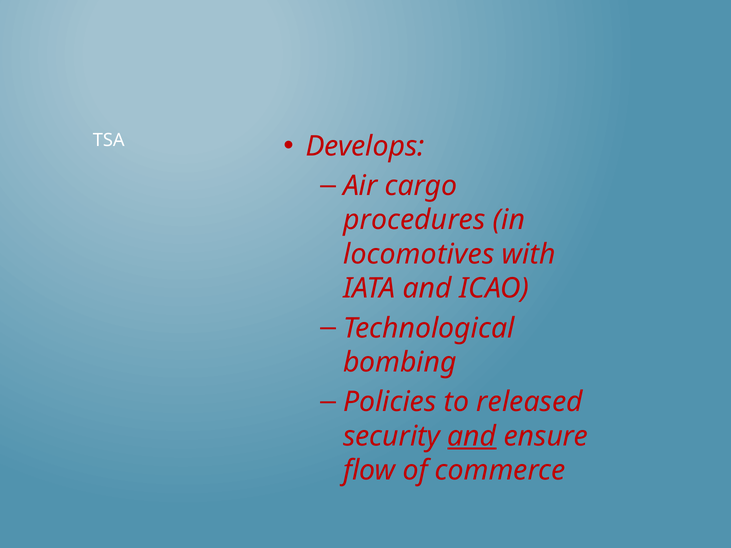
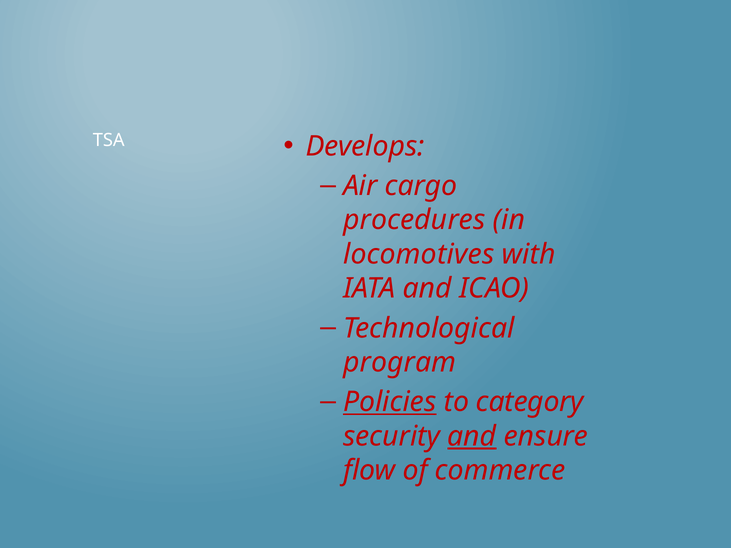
bombing: bombing -> program
Policies underline: none -> present
released: released -> category
